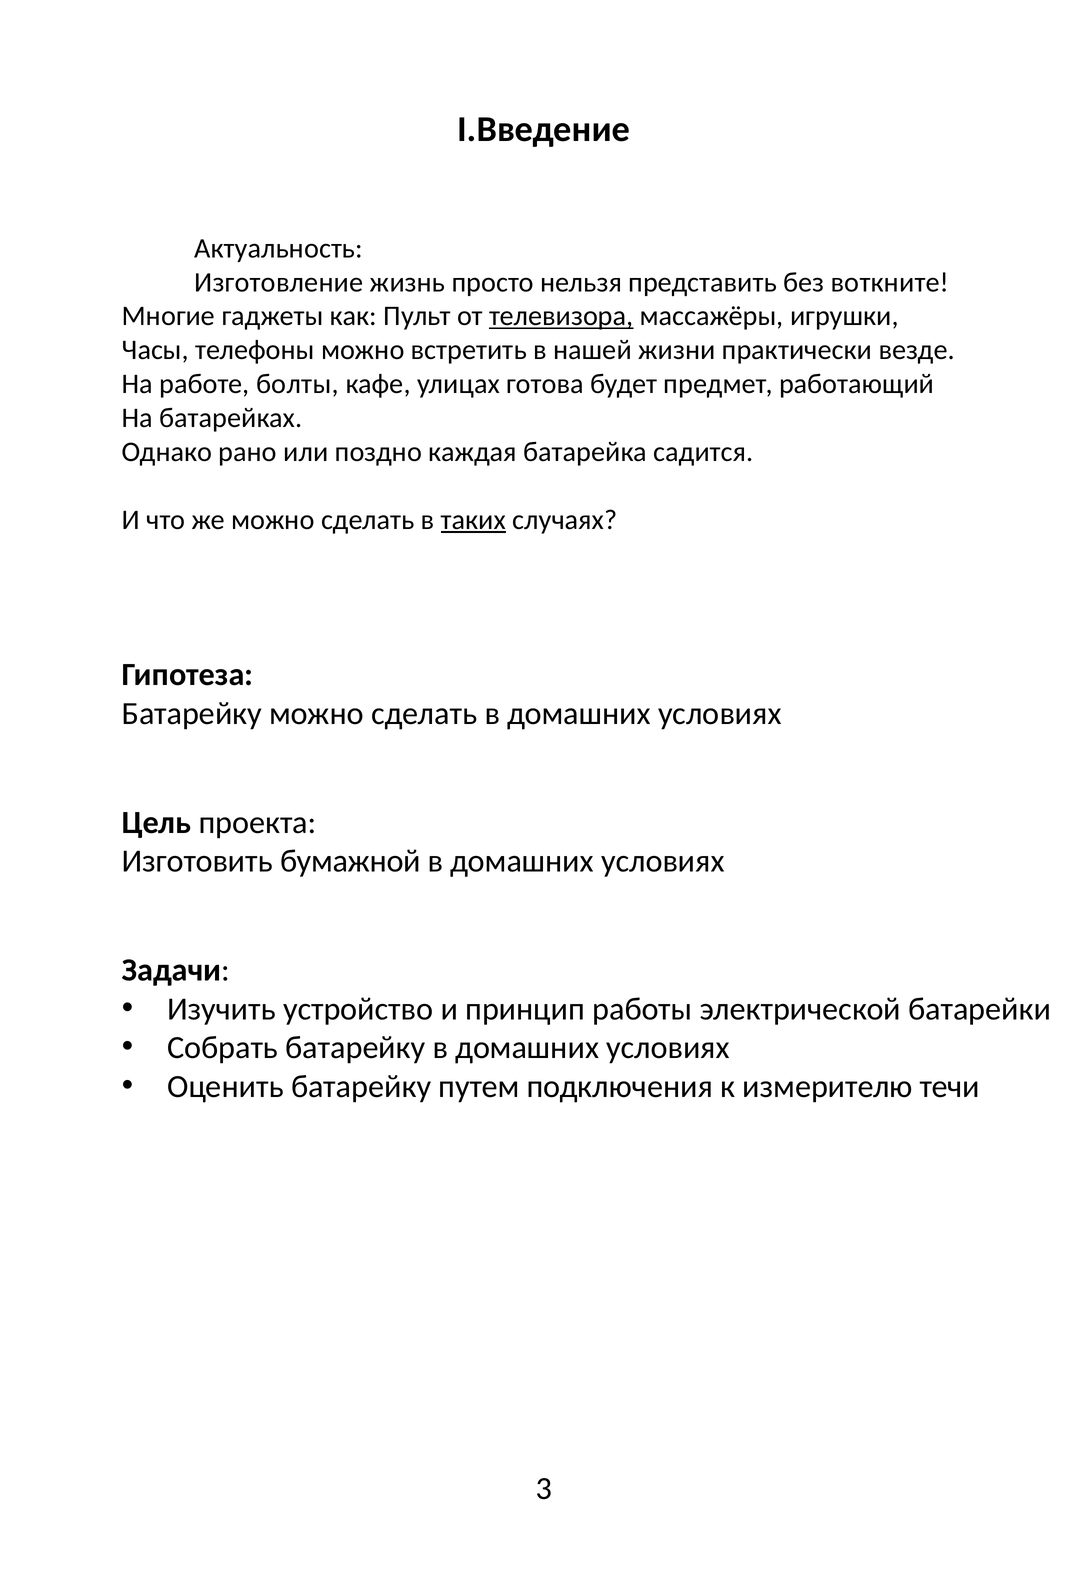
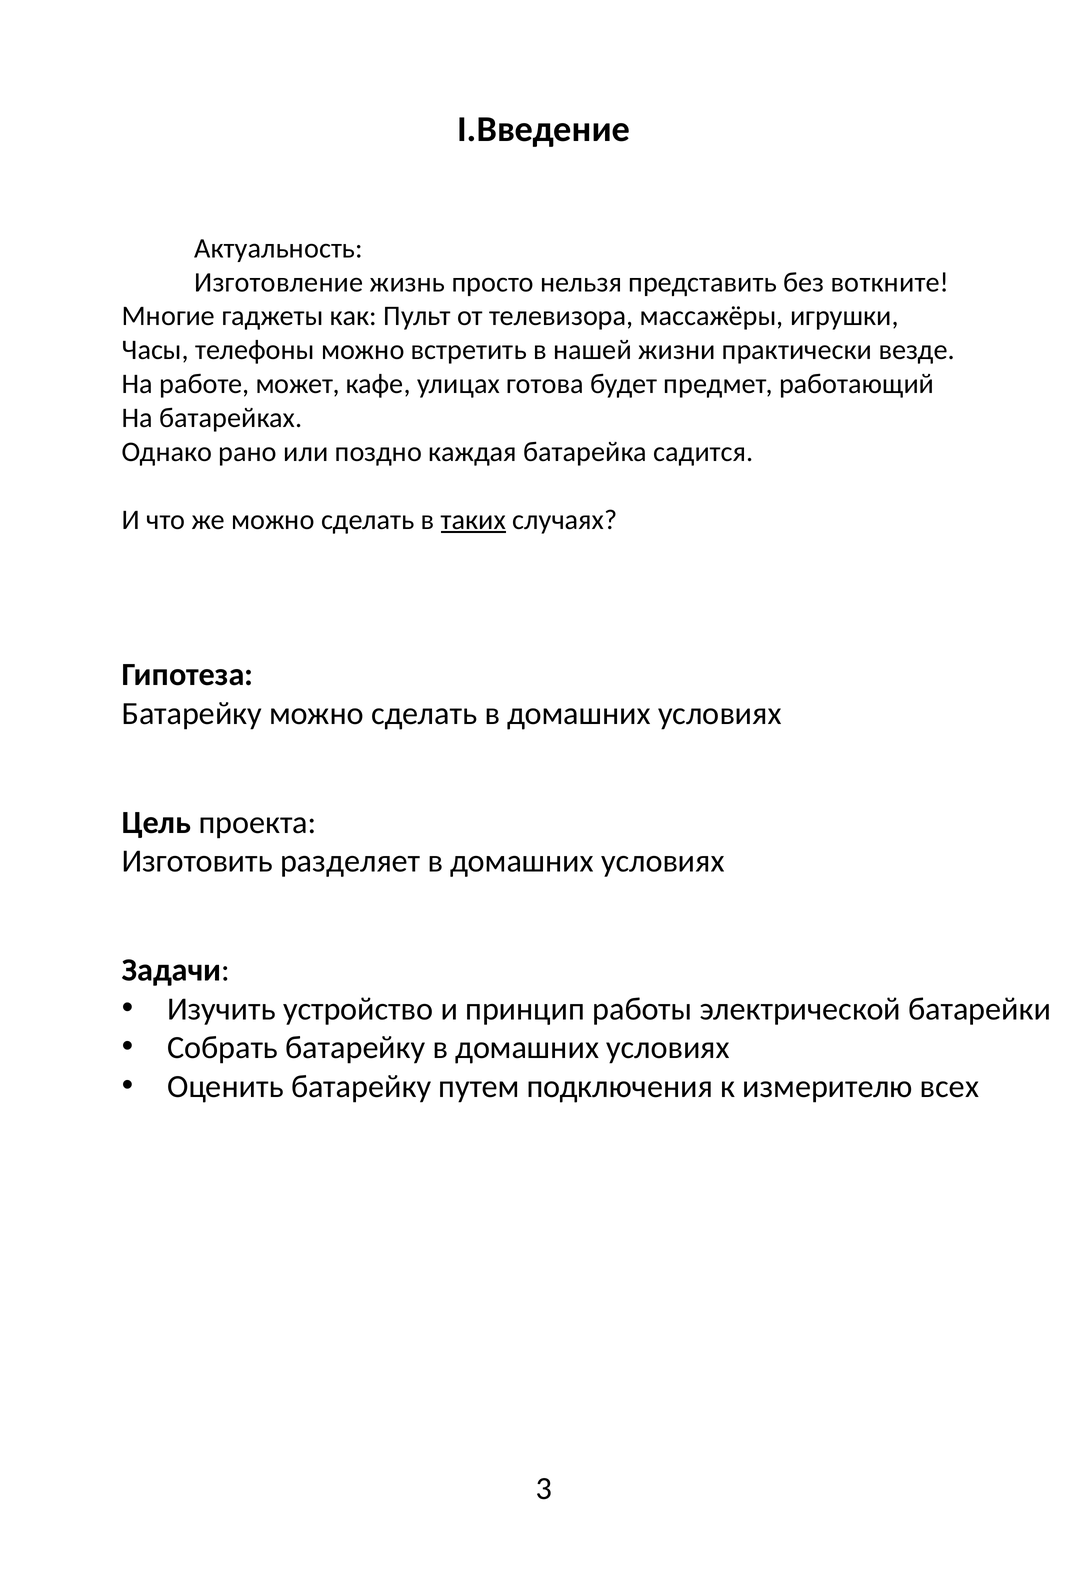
телевизора underline: present -> none
болты: болты -> может
бумажной: бумажной -> разделяет
течи: течи -> всех
